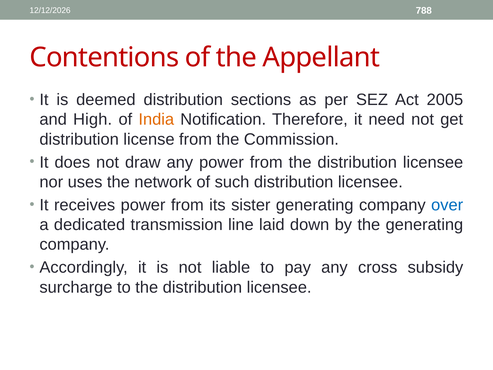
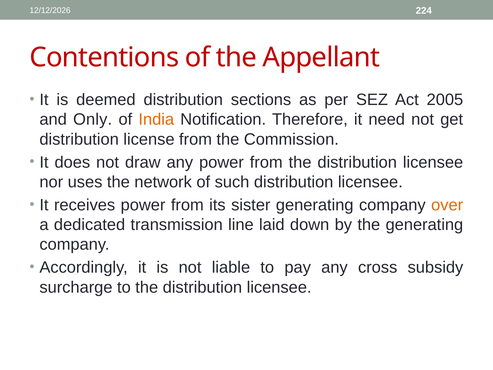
788: 788 -> 224
High: High -> Only
over colour: blue -> orange
